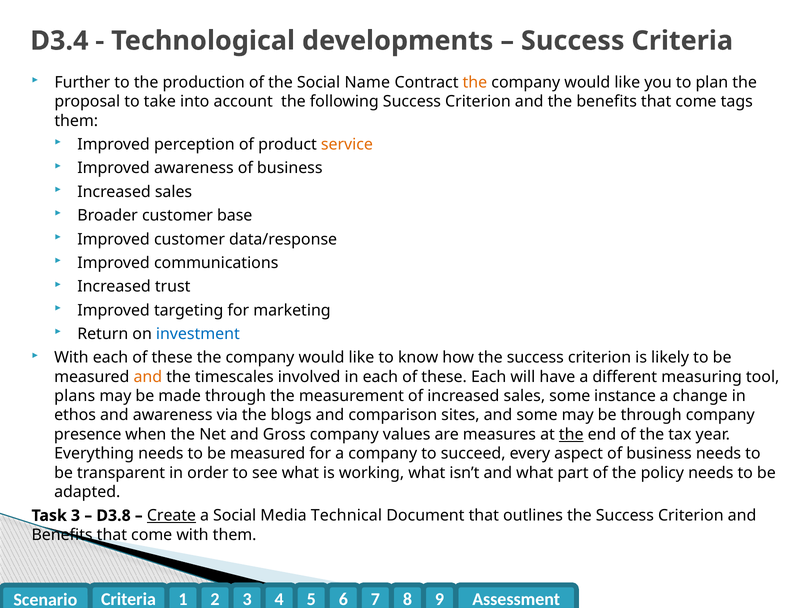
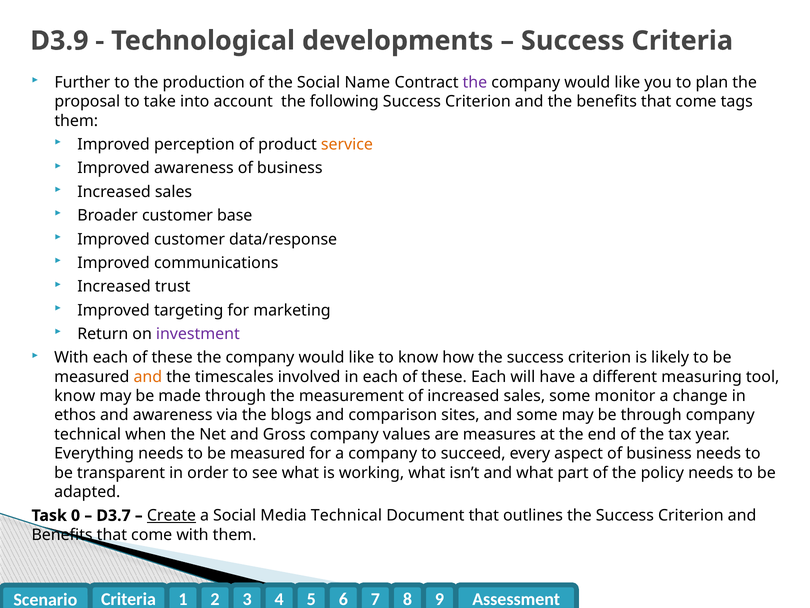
D3.4: D3.4 -> D3.9
the at (475, 82) colour: orange -> purple
investment colour: blue -> purple
plans at (75, 396): plans -> know
instance: instance -> monitor
presence at (88, 434): presence -> technical
the at (571, 434) underline: present -> none
Task 3: 3 -> 0
D3.8: D3.8 -> D3.7
